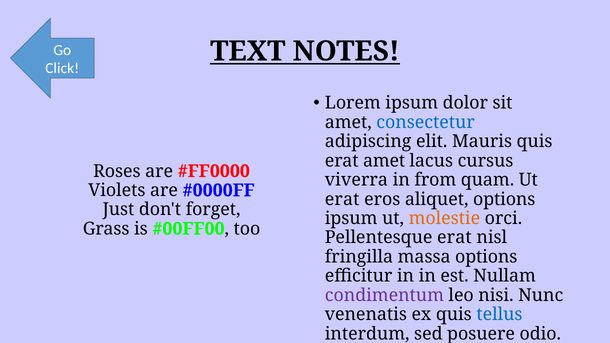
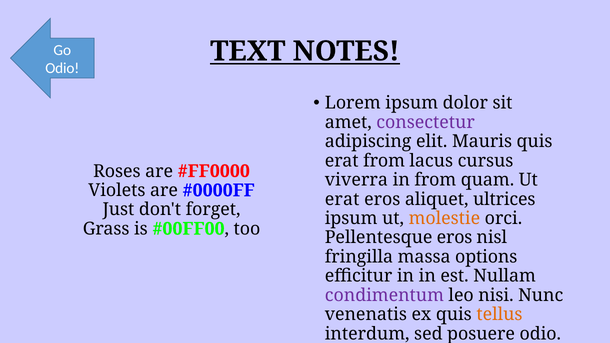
Click at (62, 68): Click -> Odio
consectetur colour: blue -> purple
erat amet: amet -> from
aliquet options: options -> ultrices
Pellentesque erat: erat -> eros
tellus colour: blue -> orange
